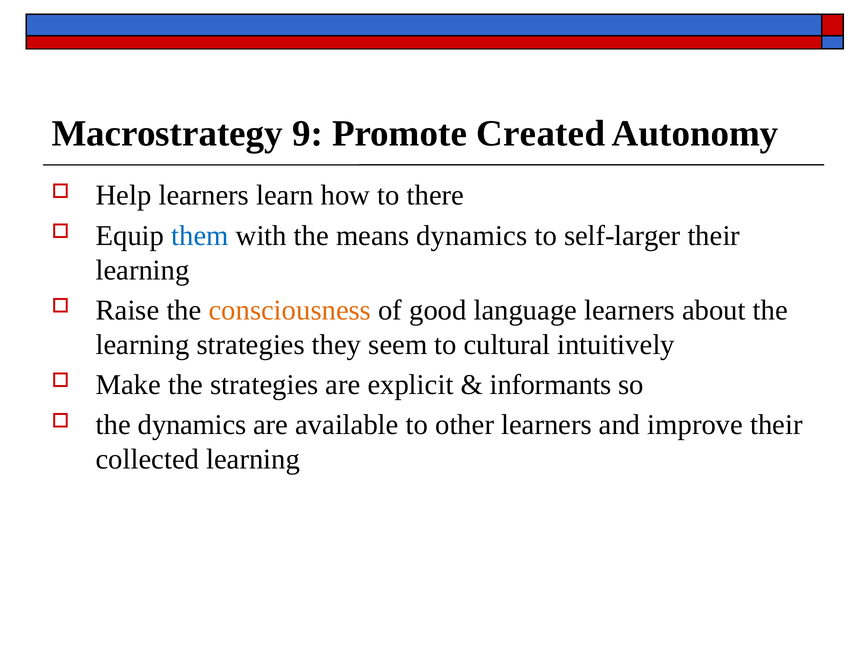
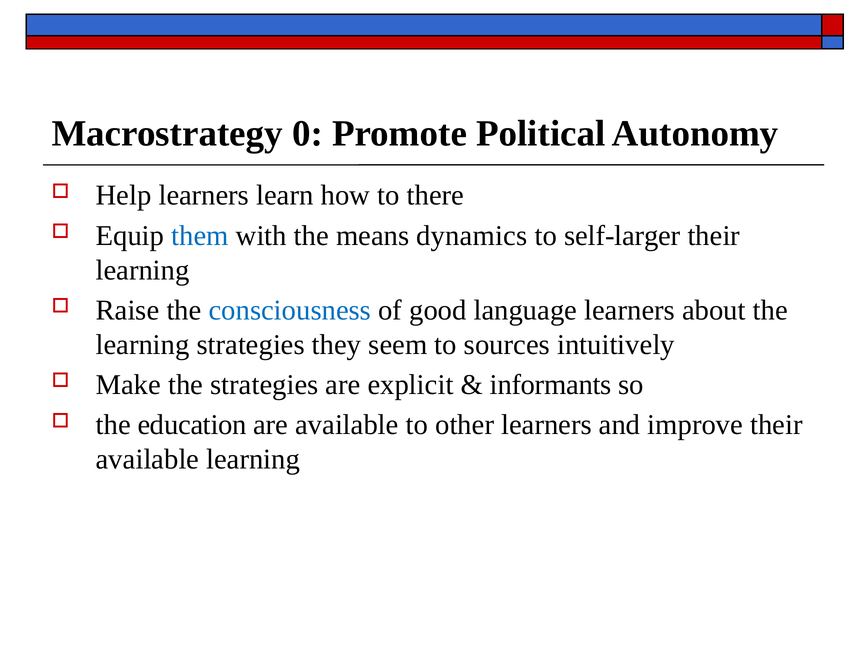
9: 9 -> 0
Created: Created -> Political
consciousness colour: orange -> blue
cultural: cultural -> sources
the dynamics: dynamics -> education
collected at (147, 459): collected -> available
